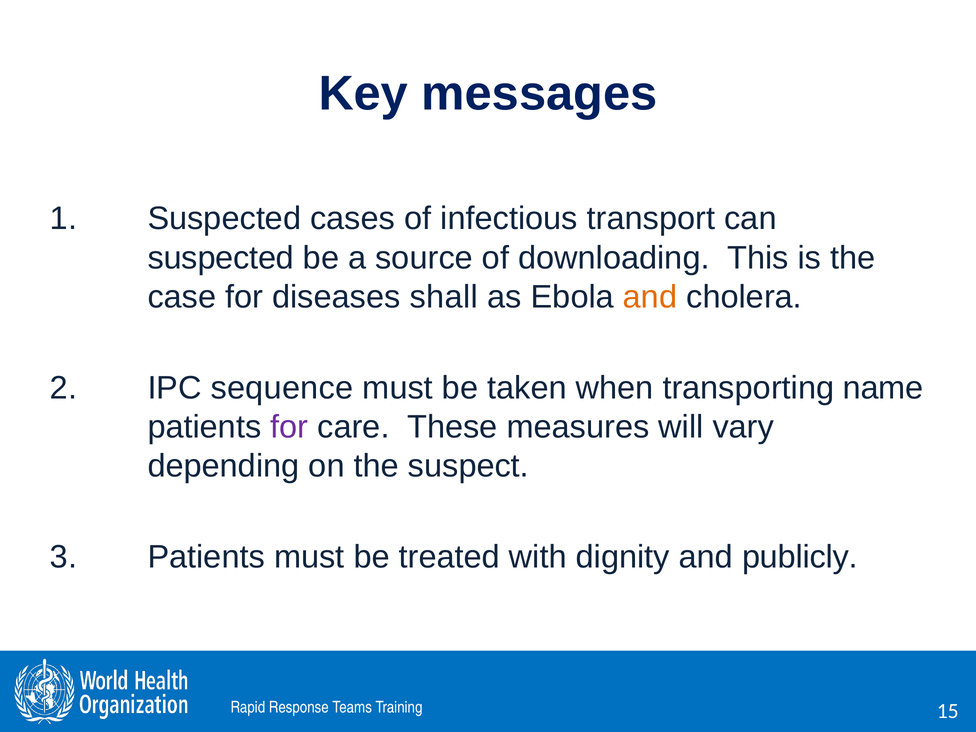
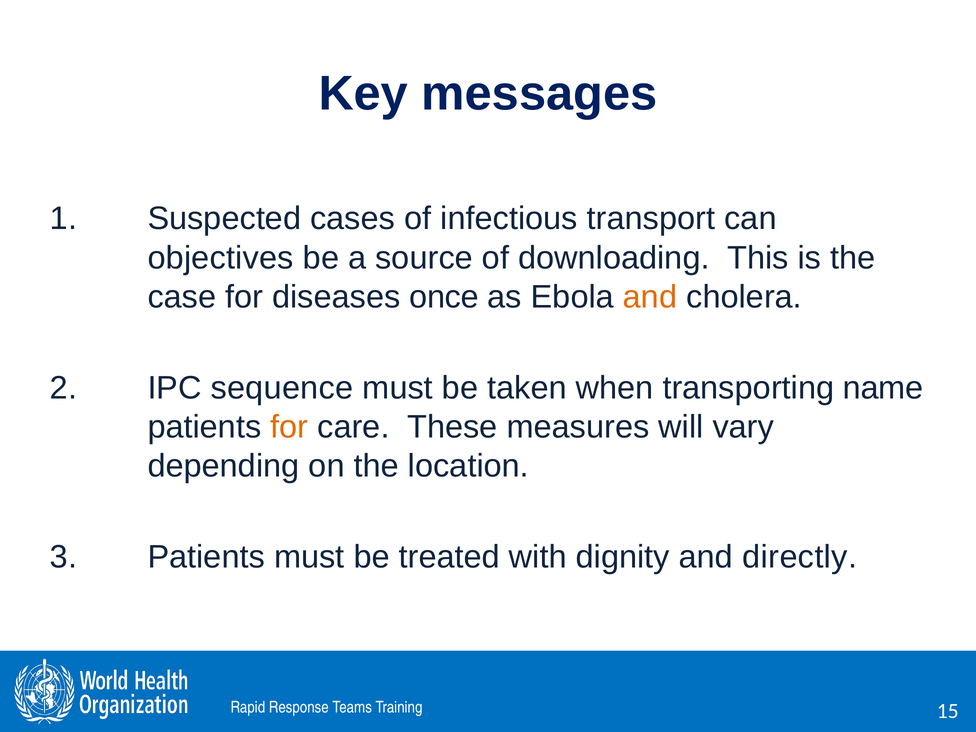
suspected at (221, 258): suspected -> objectives
shall: shall -> once
for at (289, 427) colour: purple -> orange
suspect: suspect -> location
publicly: publicly -> directly
